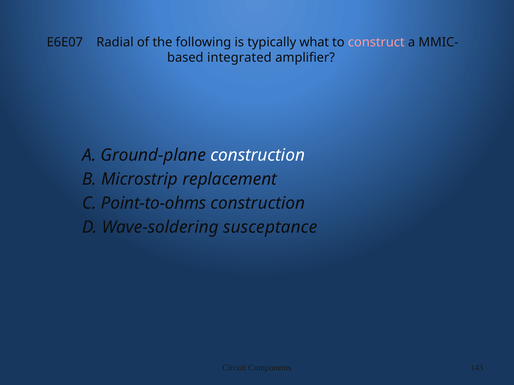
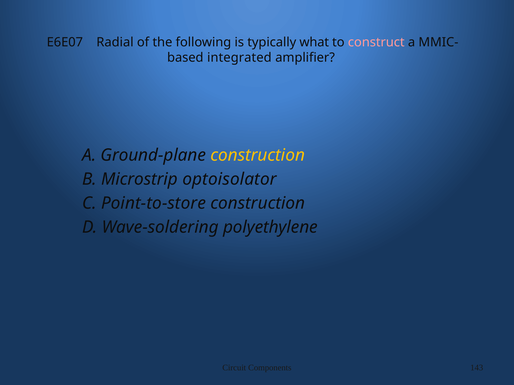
construction at (258, 155) colour: white -> yellow
replacement: replacement -> optoisolator
Point-to-ohms: Point-to-ohms -> Point-to-store
susceptance: susceptance -> polyethylene
